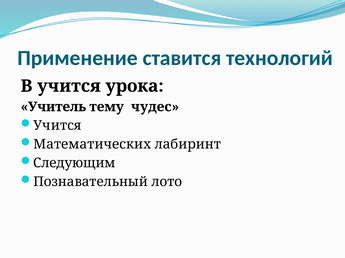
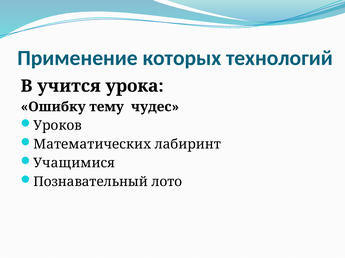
ставится: ставится -> которых
Учитель: Учитель -> Ошибку
Учится at (58, 126): Учится -> Уроков
Следующим: Следующим -> Учащимися
